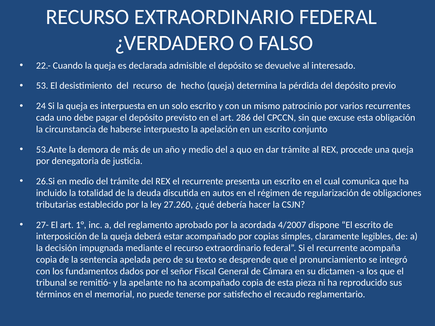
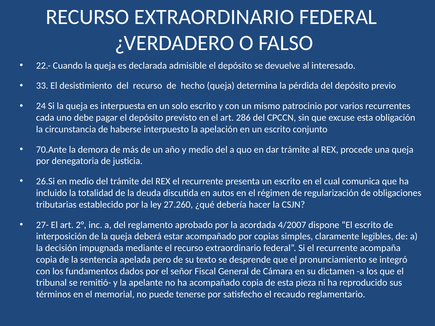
53: 53 -> 33
53.Ante: 53.Ante -> 70.Ante
1°: 1° -> 2°
